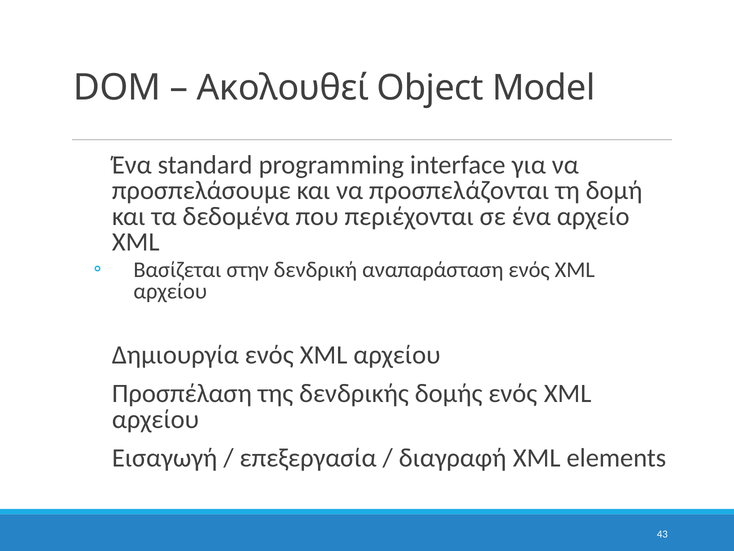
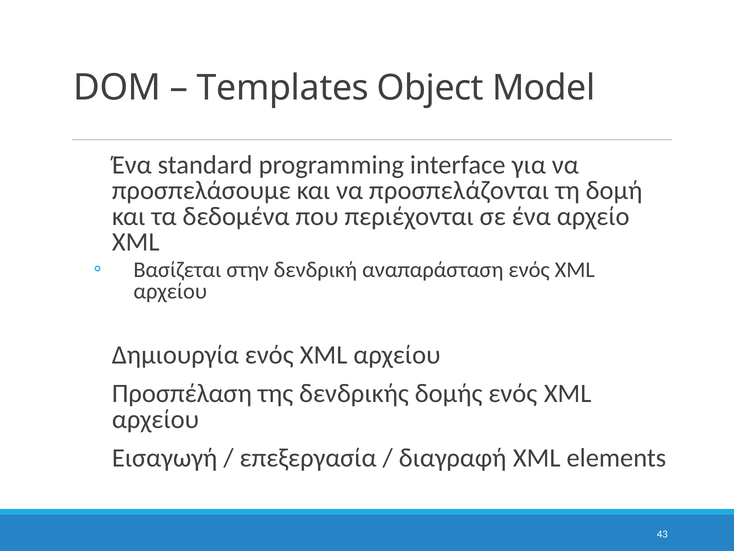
Ακολουθεί: Ακολουθεί -> Templates
